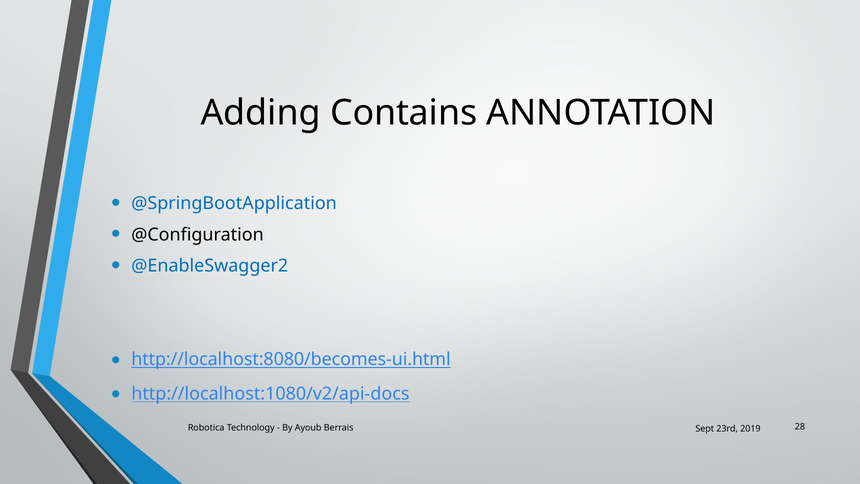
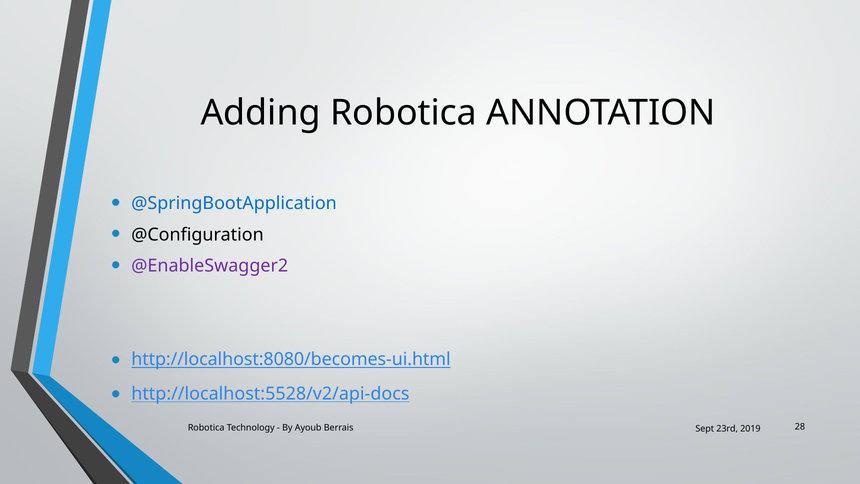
Adding Contains: Contains -> Robotica
@EnableSwagger2 colour: blue -> purple
http://localhost:1080/v2/api-docs: http://localhost:1080/v2/api-docs -> http://localhost:5528/v2/api-docs
